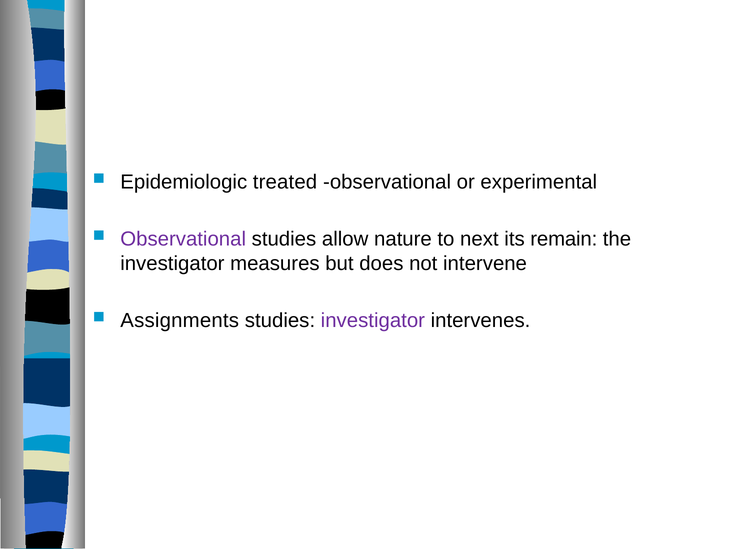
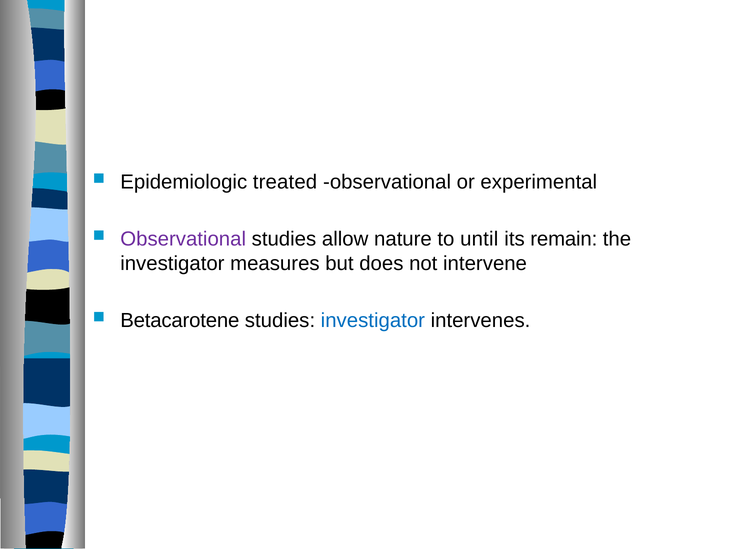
next: next -> until
Assignments: Assignments -> Betacarotene
investigator at (373, 321) colour: purple -> blue
